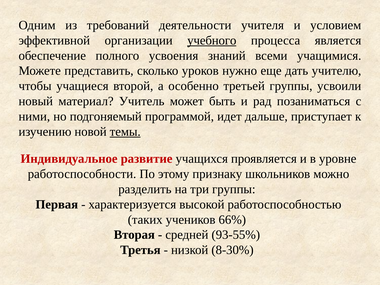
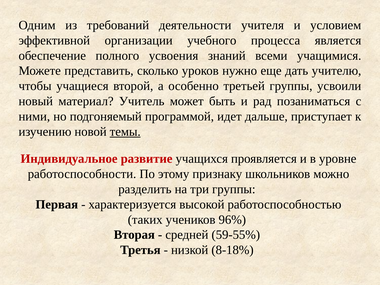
учебного underline: present -> none
66%: 66% -> 96%
93-55%: 93-55% -> 59-55%
8-30%: 8-30% -> 8-18%
